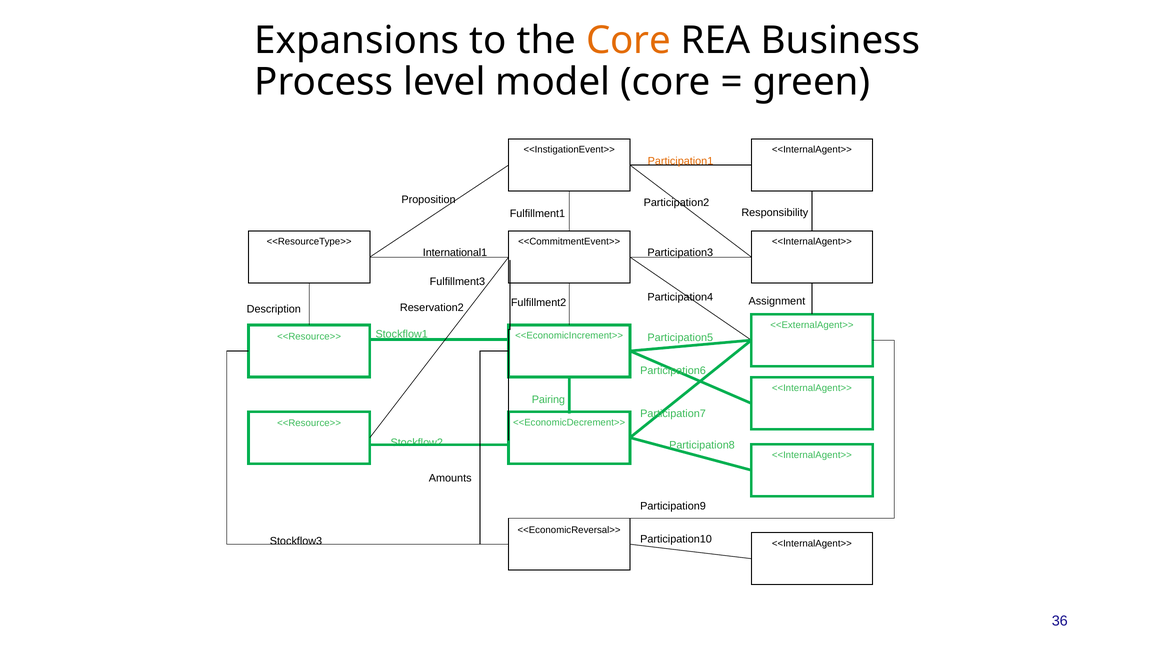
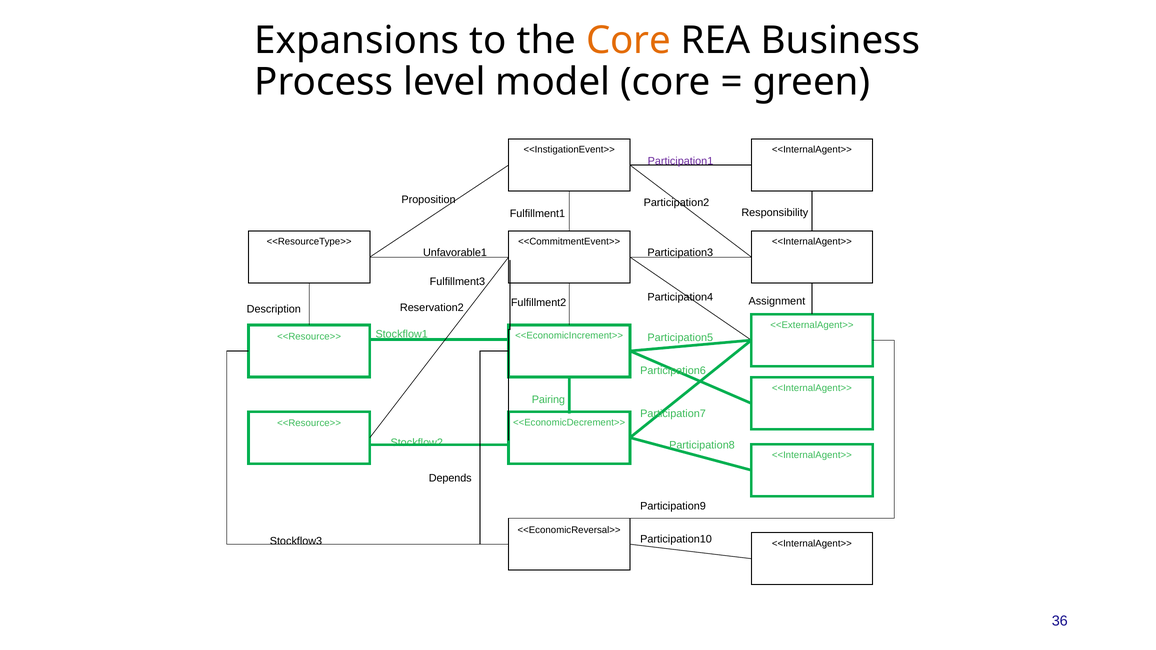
Participation1 colour: orange -> purple
International1: International1 -> Unfavorable1
Amounts: Amounts -> Depends
